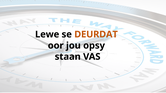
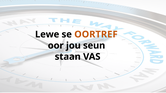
DEURDAT: DEURDAT -> OORTREF
opsy: opsy -> seun
